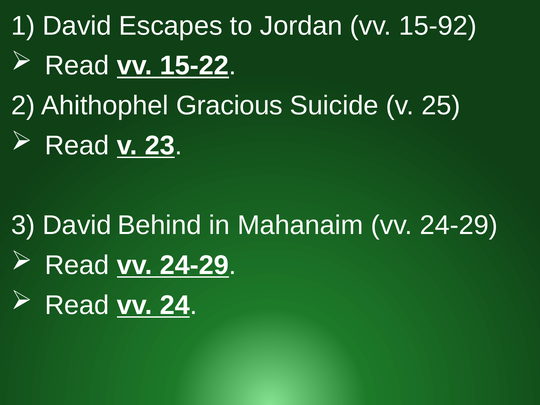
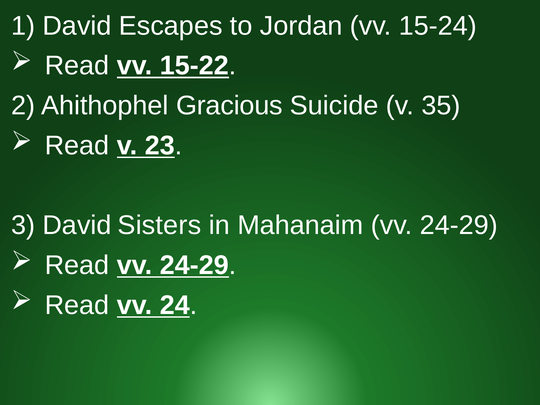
15-92: 15-92 -> 15-24
25: 25 -> 35
Behind: Behind -> Sisters
